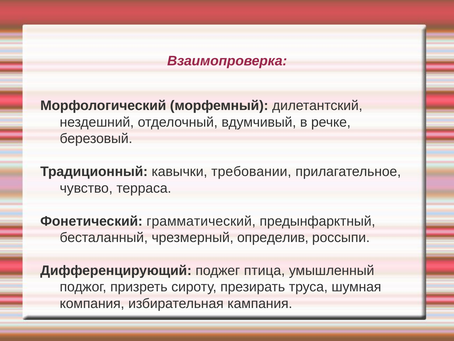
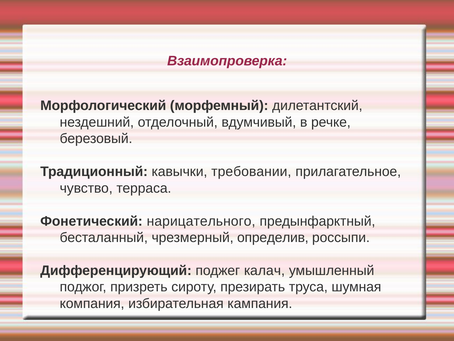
грамматический: грамматический -> нарицательного
птица: птица -> калач
